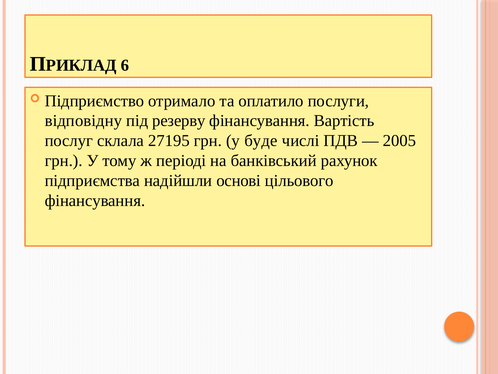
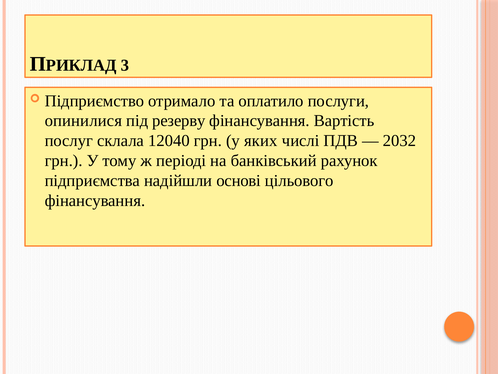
6: 6 -> 3
відповідну: відповідну -> опинилися
27195: 27195 -> 12040
буде: буде -> яких
2005: 2005 -> 2032
